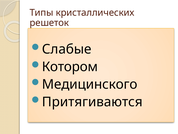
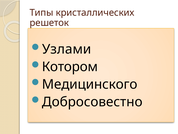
Слабые: Слабые -> Узлами
Притягиваются: Притягиваются -> Добросовестно
